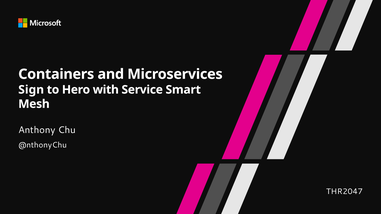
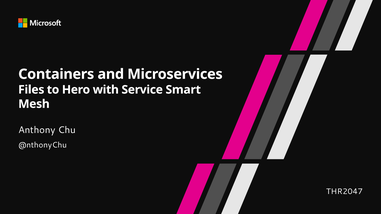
Sign: Sign -> Files
